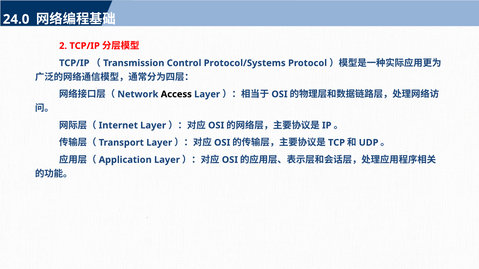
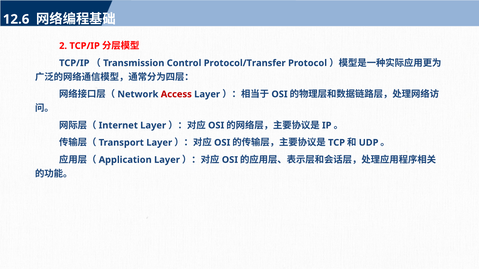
24.0: 24.0 -> 12.6
Protocol/Systems: Protocol/Systems -> Protocol/Transfer
Access colour: black -> red
